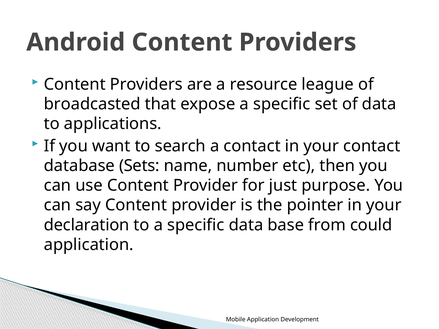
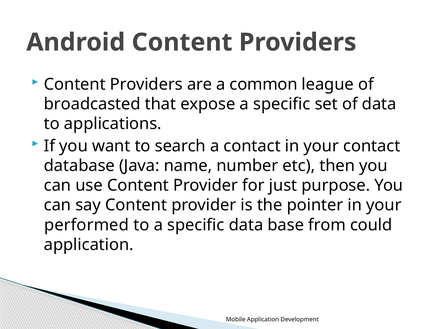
resource: resource -> common
Sets: Sets -> Java
declaration: declaration -> performed
